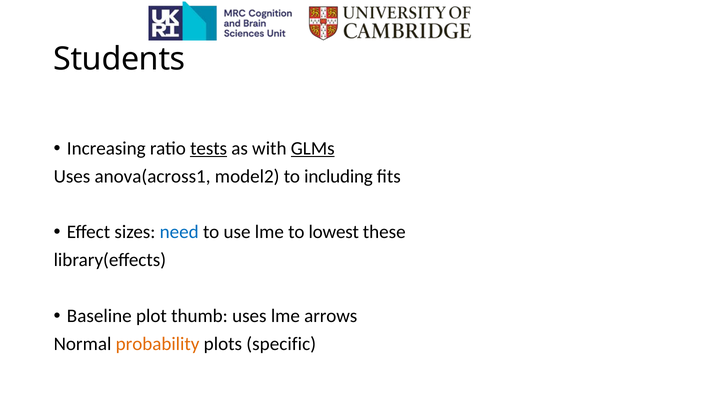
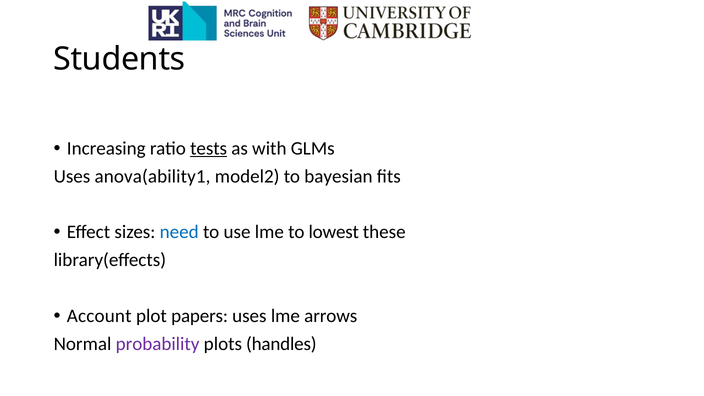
GLMs underline: present -> none
anova(across1: anova(across1 -> anova(ability1
including: including -> bayesian
Baseline: Baseline -> Account
thumb: thumb -> papers
probability colour: orange -> purple
specific: specific -> handles
